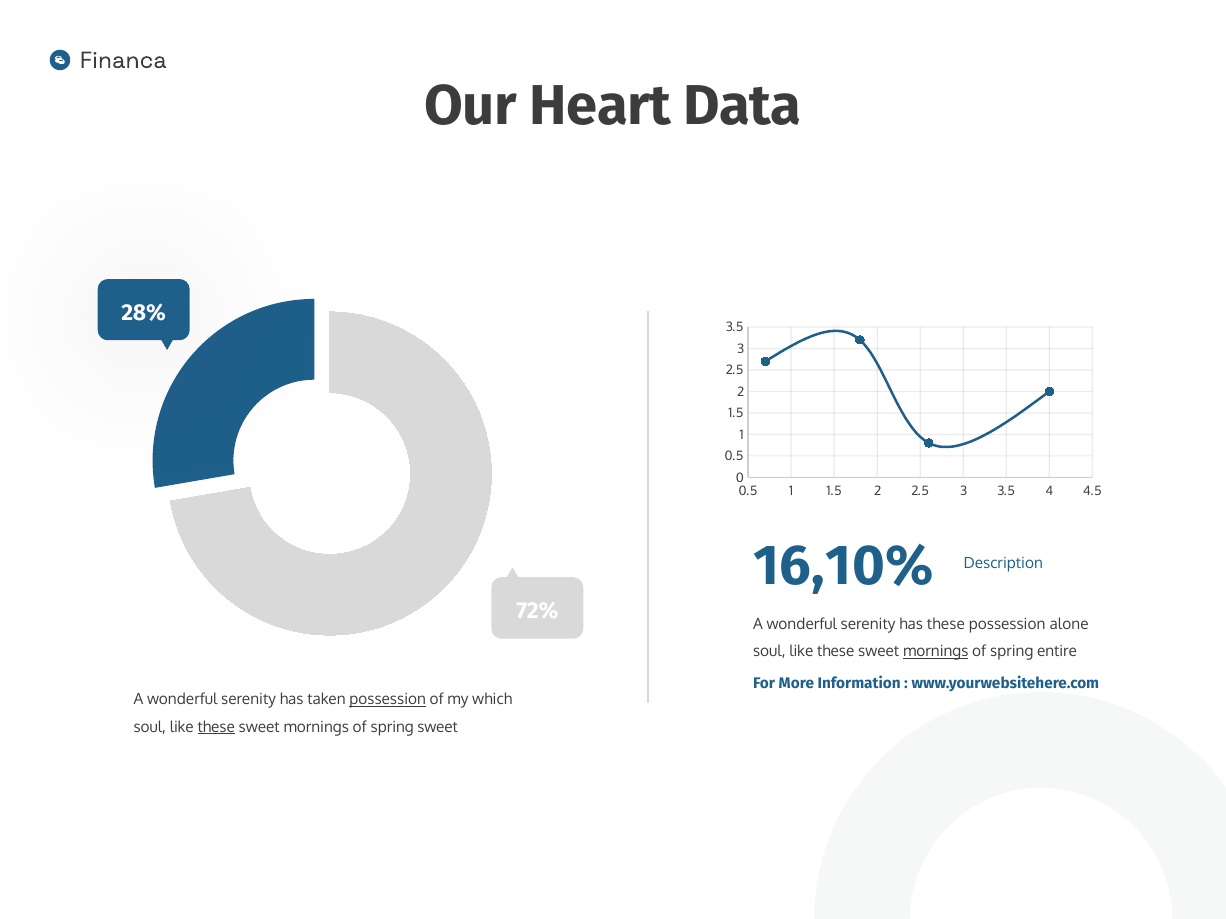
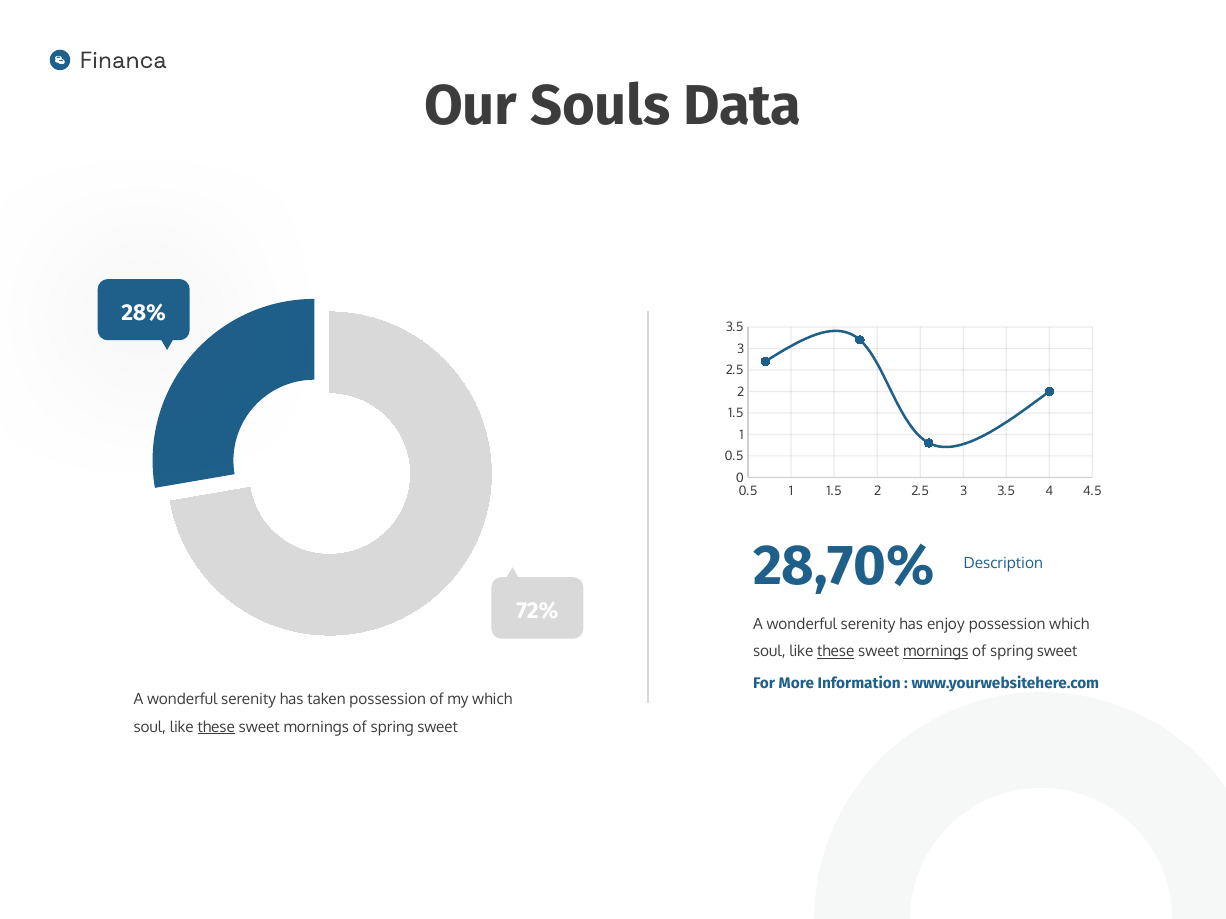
Heart: Heart -> Souls
16,10%: 16,10% -> 28,70%
has these: these -> enjoy
possession alone: alone -> which
these at (836, 652) underline: none -> present
entire at (1057, 652): entire -> sweet
possession at (388, 700) underline: present -> none
